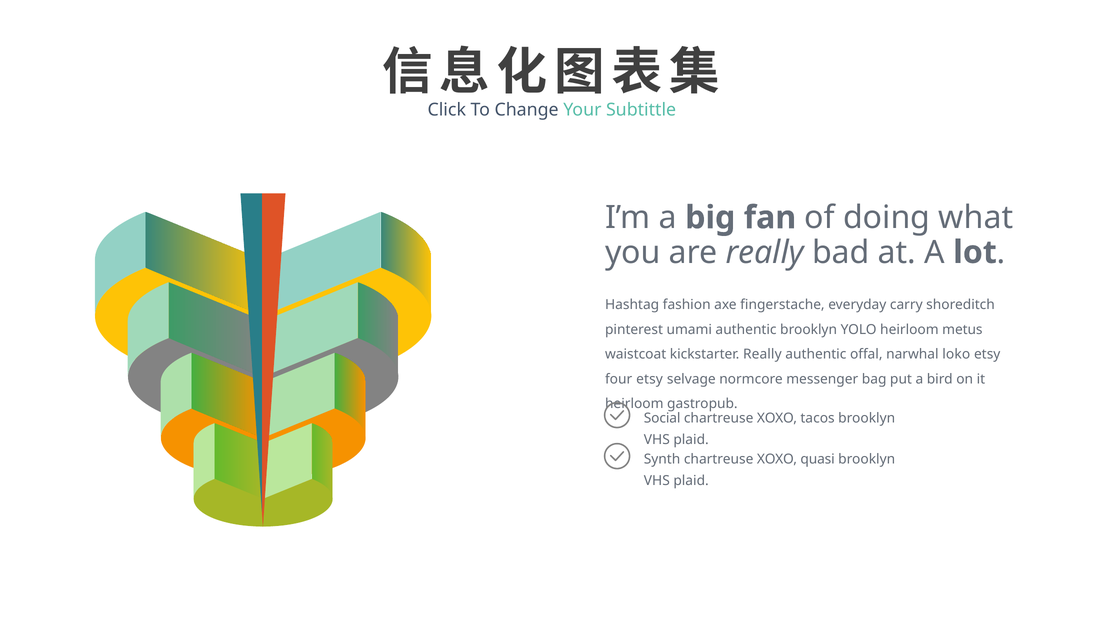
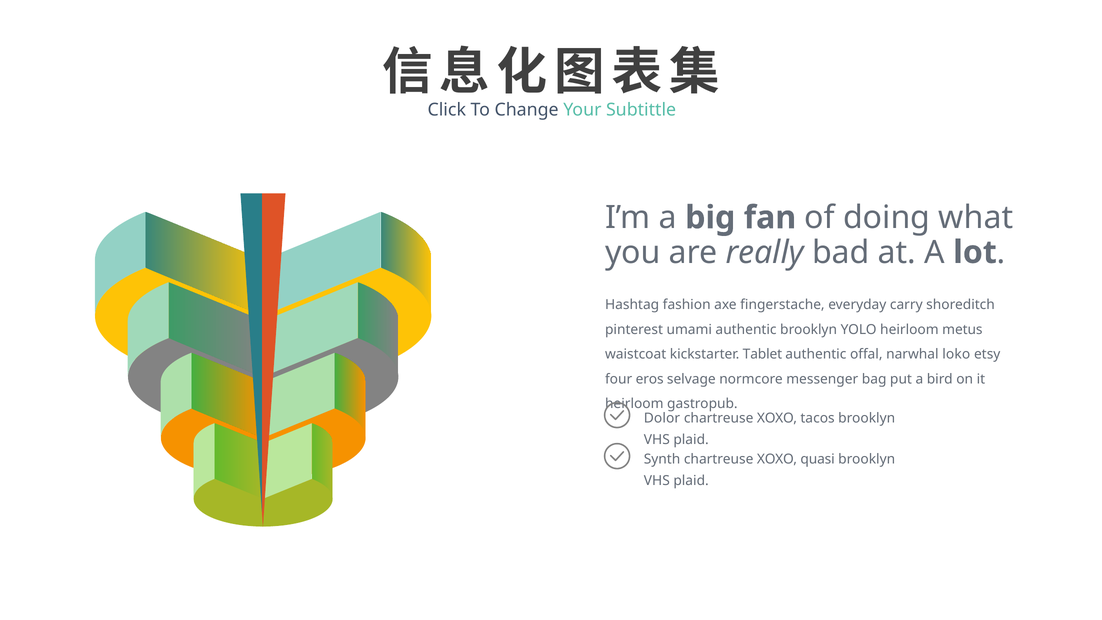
kickstarter Really: Really -> Tablet
four etsy: etsy -> eros
Social: Social -> Dolor
